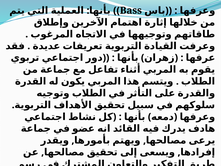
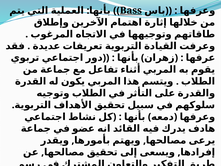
Bass underline: none -> present
